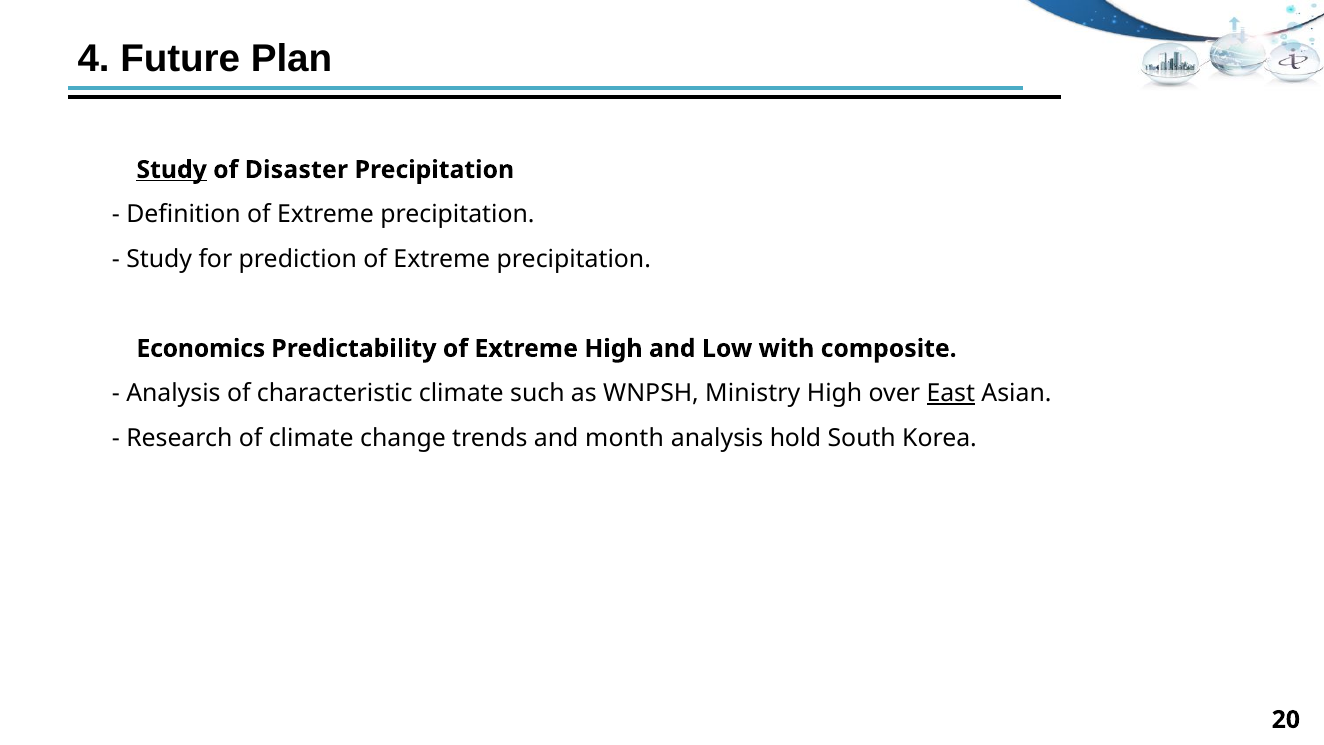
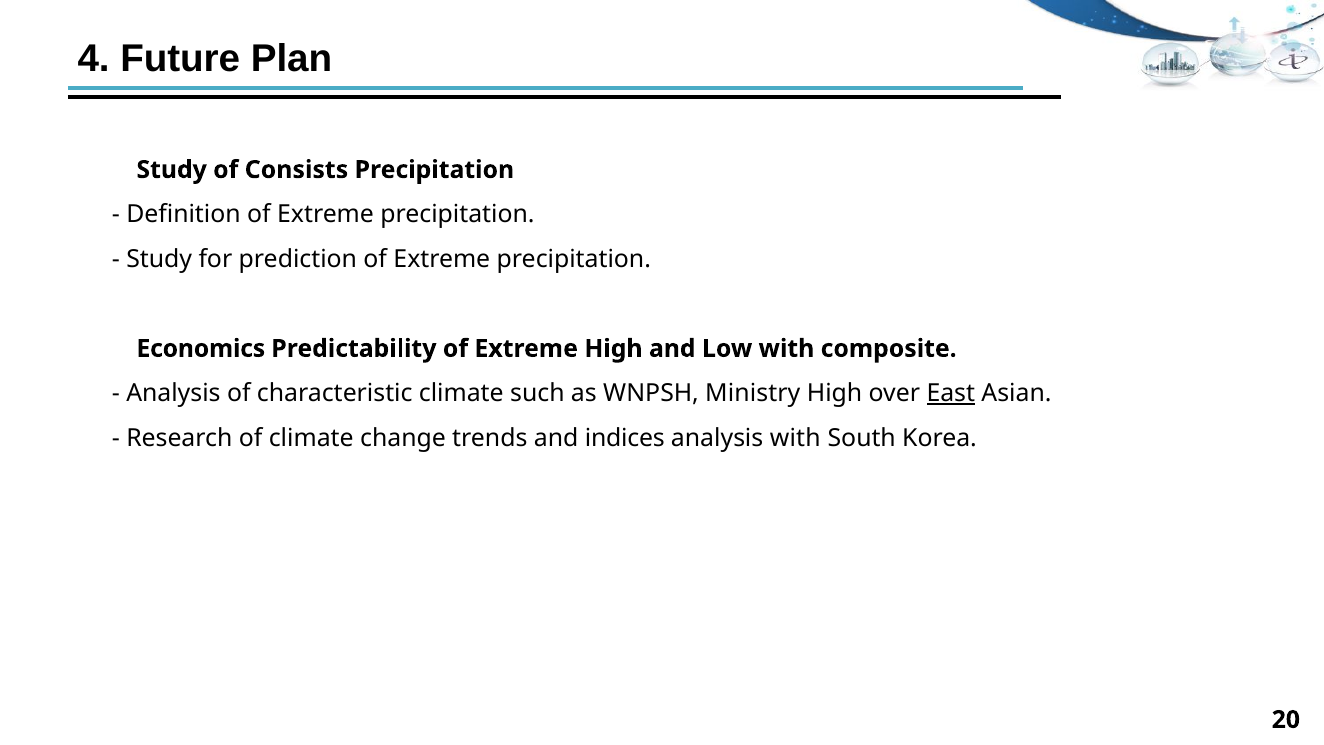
Study at (172, 170) underline: present -> none
Disaster: Disaster -> Consists
month: month -> indices
analysis hold: hold -> with
